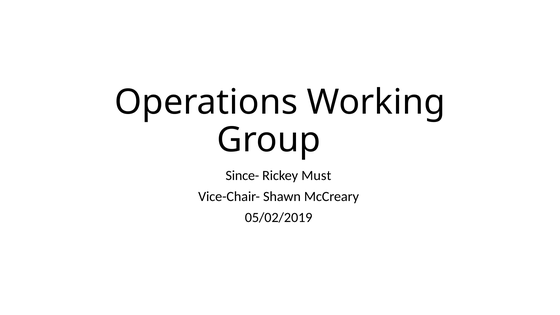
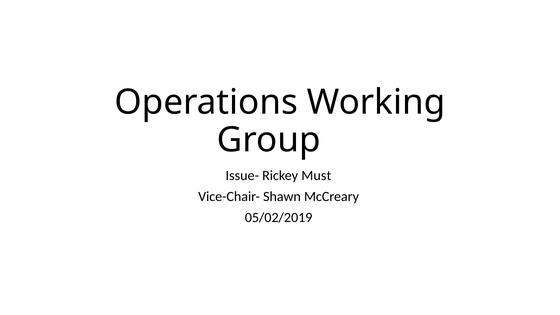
Since-: Since- -> Issue-
